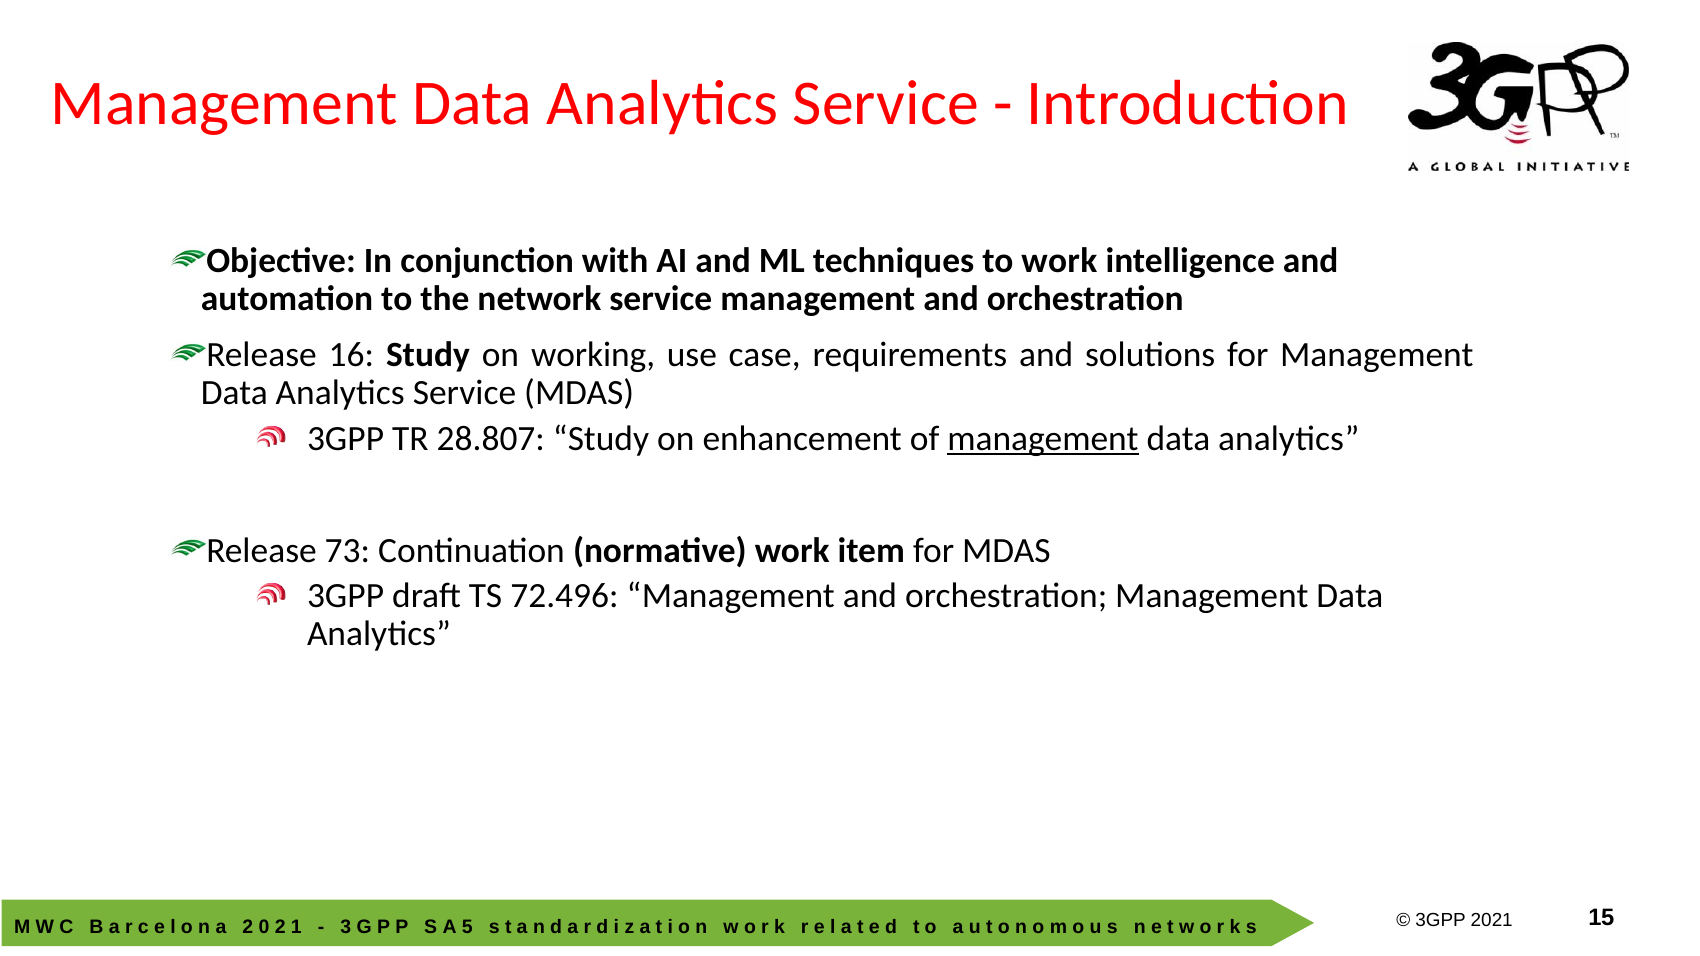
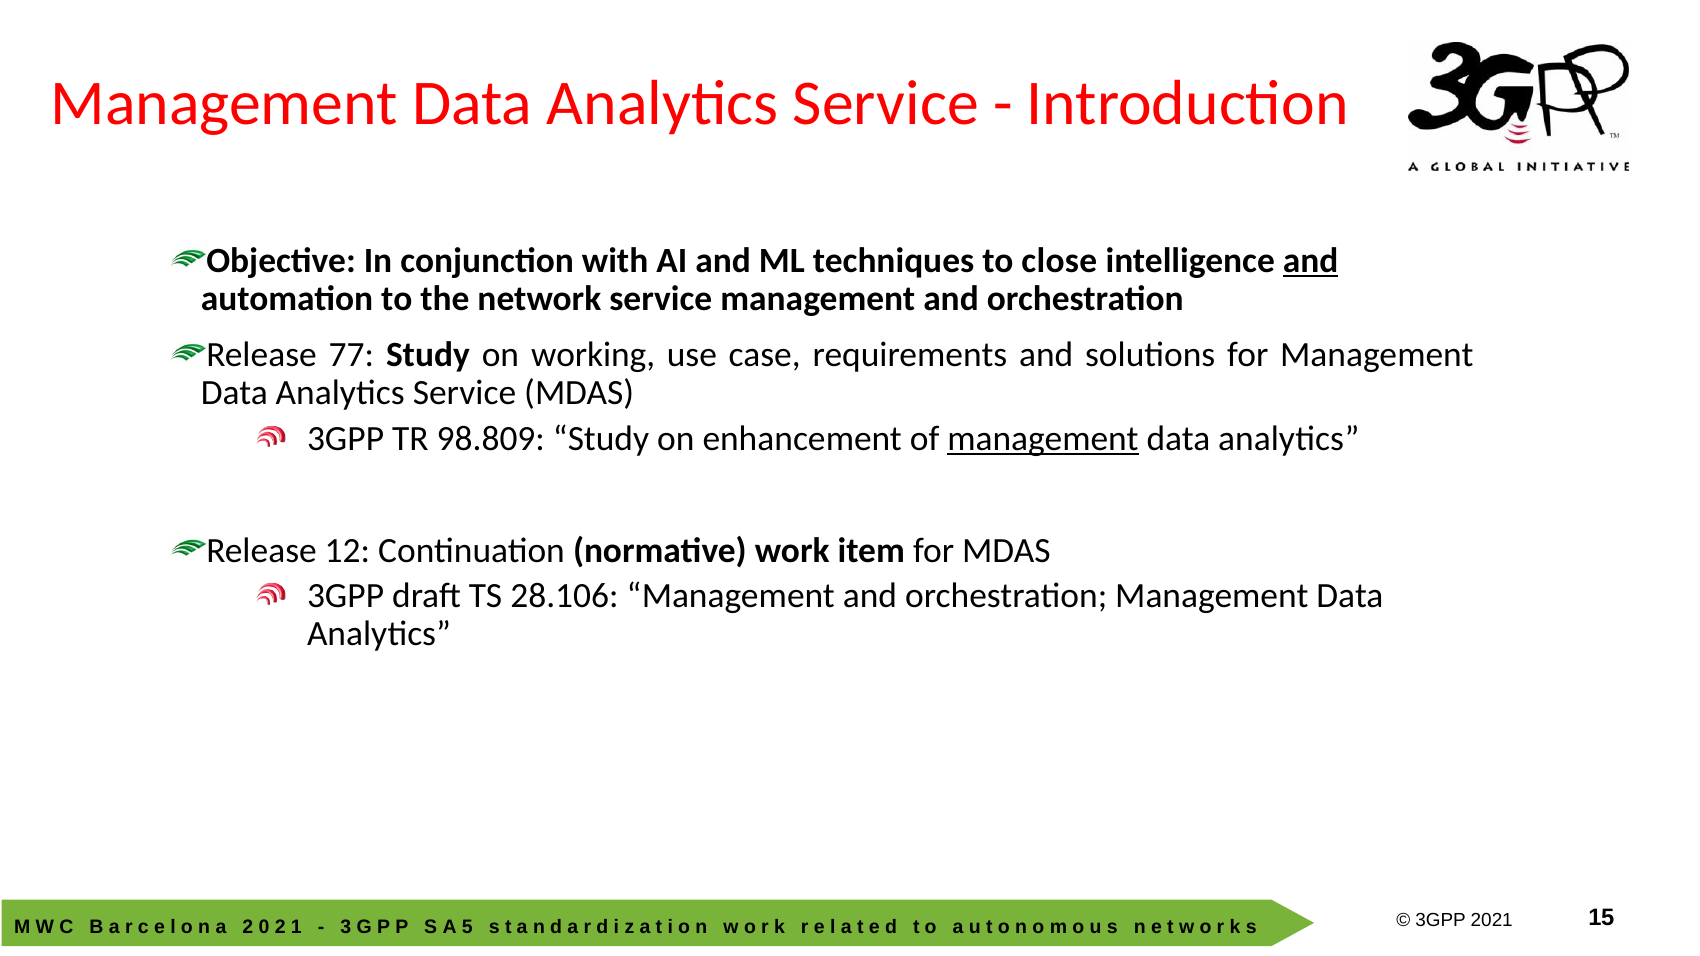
to work: work -> close
and at (1311, 261) underline: none -> present
16: 16 -> 77
28.807: 28.807 -> 98.809
73: 73 -> 12
72.496: 72.496 -> 28.106
